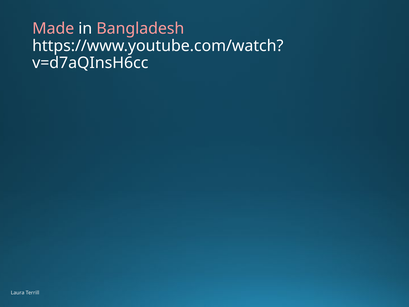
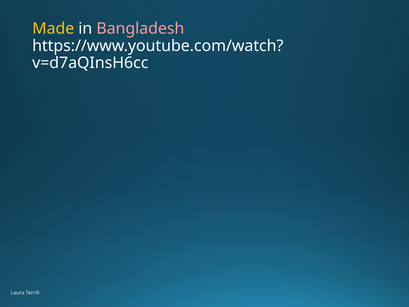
Made colour: pink -> yellow
